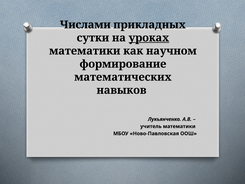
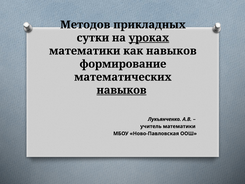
Числами: Числами -> Методов
как научном: научном -> навыков
навыков at (122, 90) underline: none -> present
